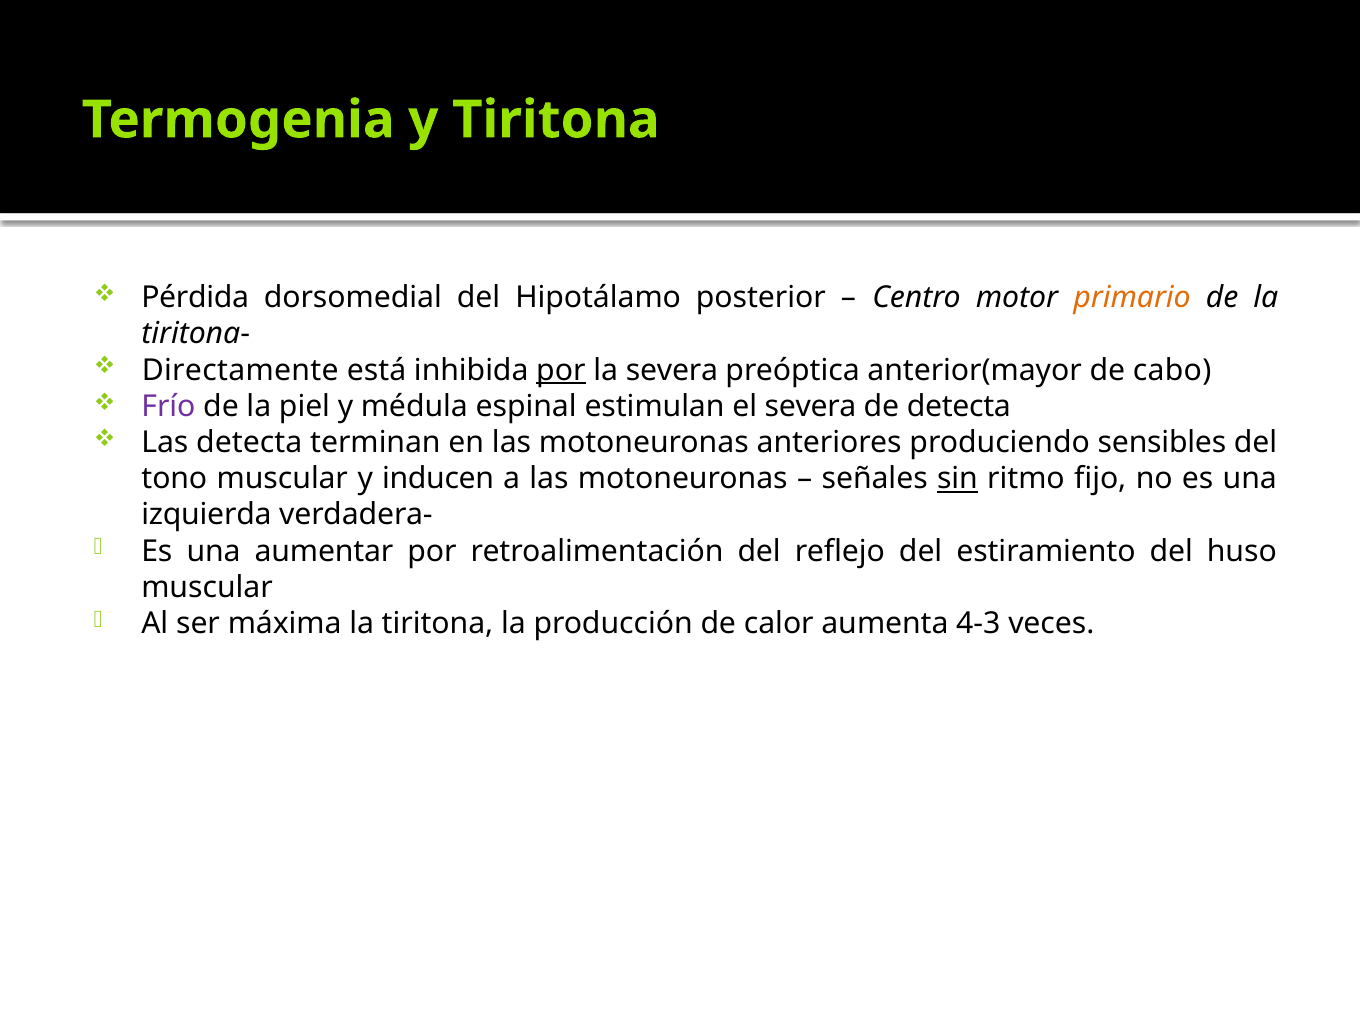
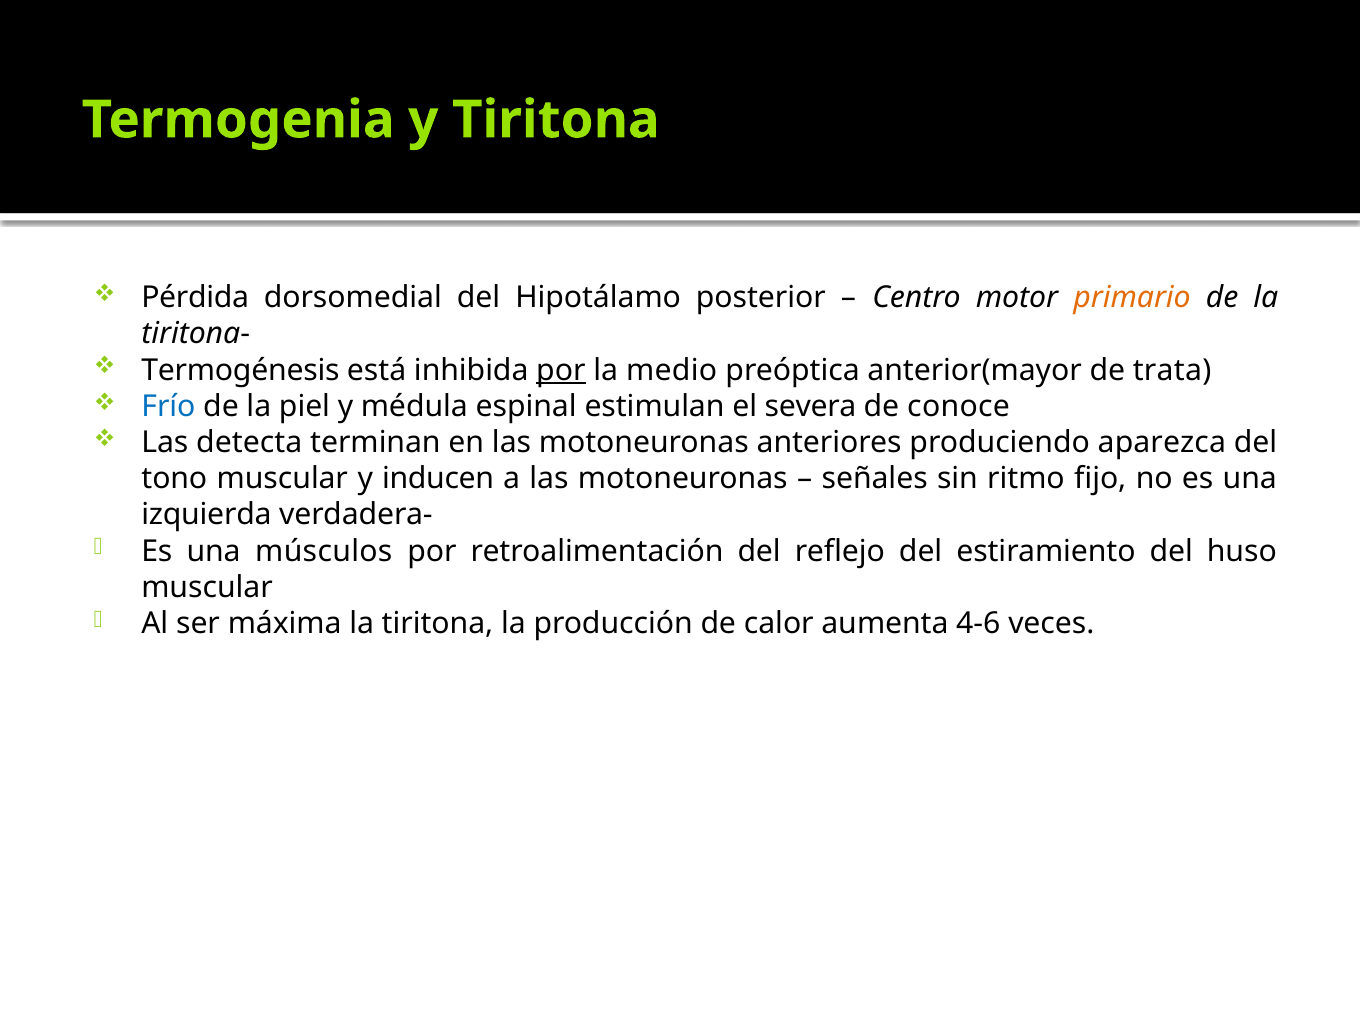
Directamente: Directamente -> Termogénesis
la severa: severa -> medio
cabo: cabo -> trata
Frío colour: purple -> blue
de detecta: detecta -> conoce
sensibles: sensibles -> aparezca
sin underline: present -> none
aumentar: aumentar -> músculos
4-3: 4-3 -> 4-6
